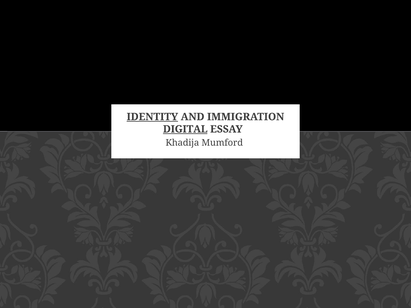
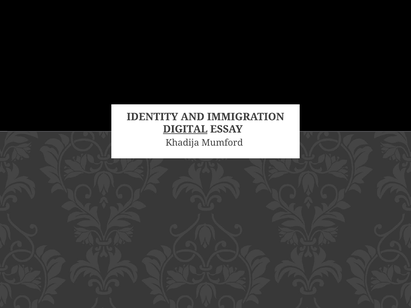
IDENTITY underline: present -> none
